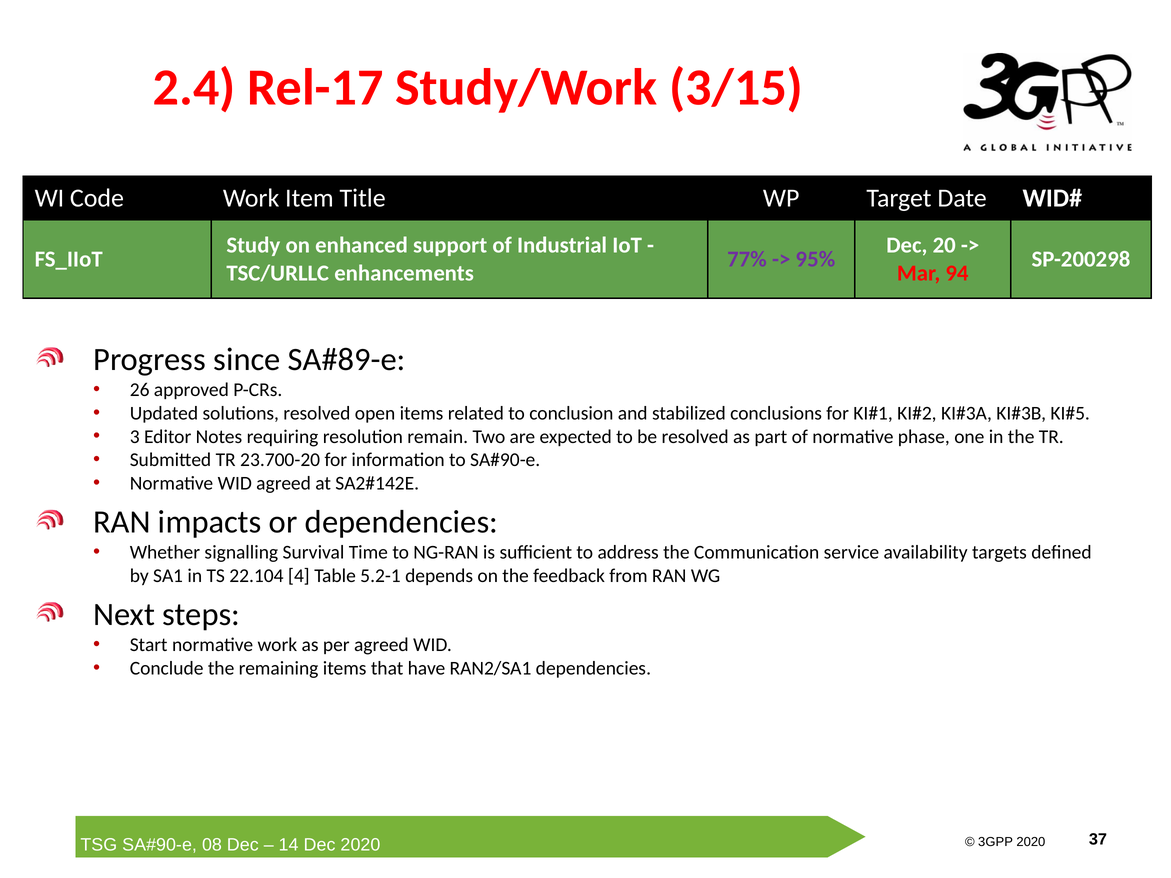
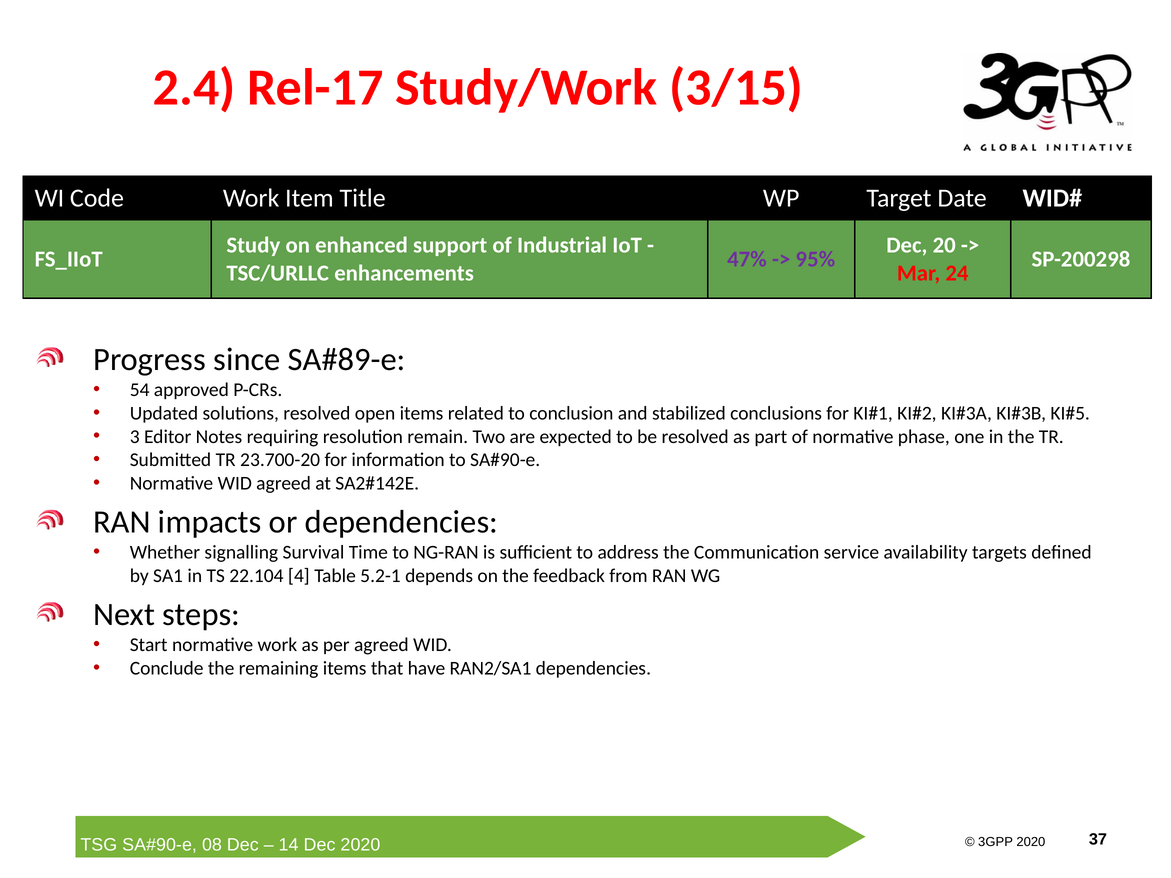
77%: 77% -> 47%
94: 94 -> 24
26: 26 -> 54
